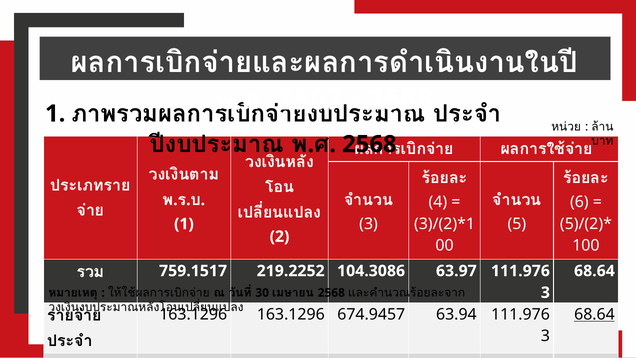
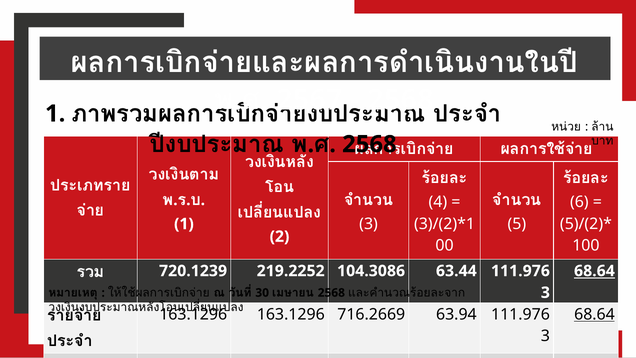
68.64 at (594, 271) underline: none -> present
759.1517: 759.1517 -> 720.1239
63.97: 63.97 -> 63.44
674.9457: 674.9457 -> 716.2669
